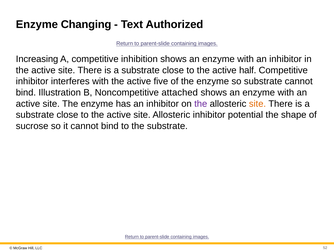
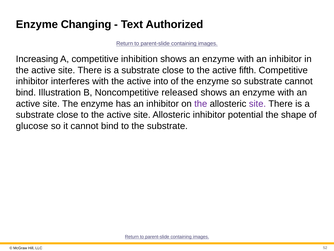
half: half -> fifth
five: five -> into
attached: attached -> released
site at (257, 103) colour: orange -> purple
sucrose: sucrose -> glucose
